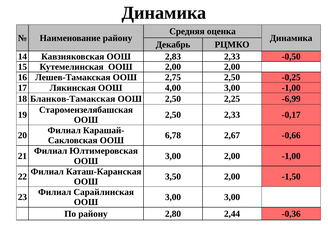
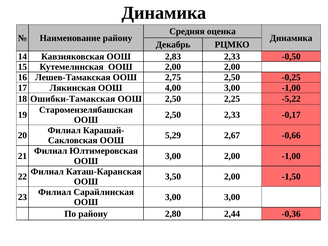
Бланков-Тамакская: Бланков-Тамакская -> Ошибки-Тамакская
-6,99: -6,99 -> -5,22
6,78: 6,78 -> 5,29
